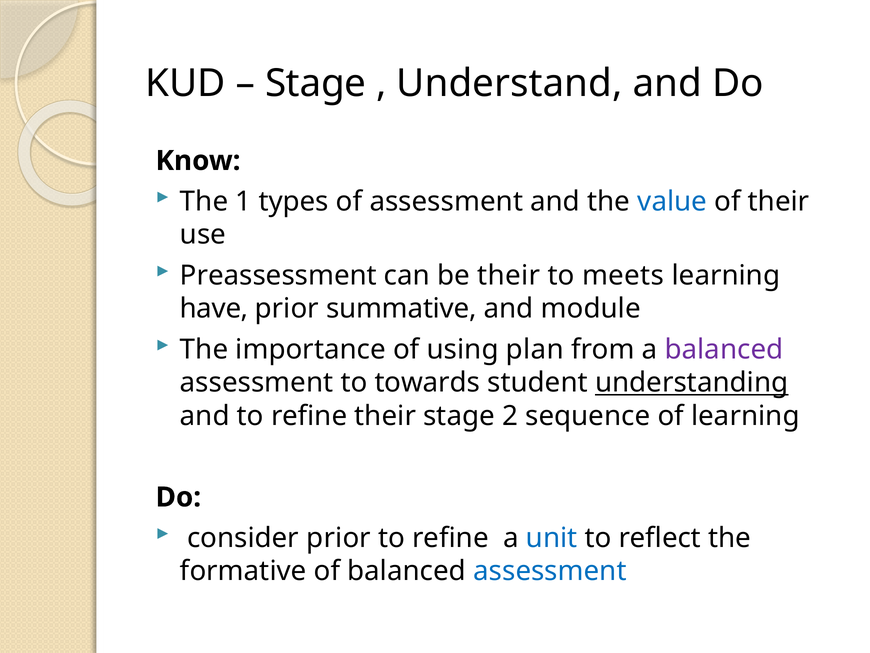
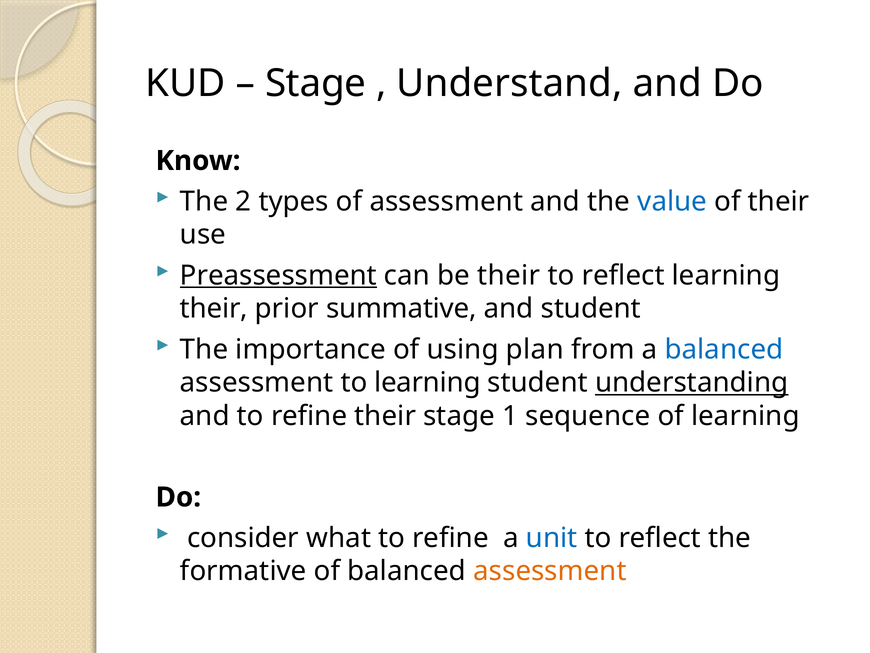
1: 1 -> 2
Preassessment underline: none -> present
meets at (623, 275): meets -> reflect
have at (214, 308): have -> their
and module: module -> student
balanced at (724, 349) colour: purple -> blue
to towards: towards -> learning
2: 2 -> 1
consider prior: prior -> what
assessment at (550, 571) colour: blue -> orange
